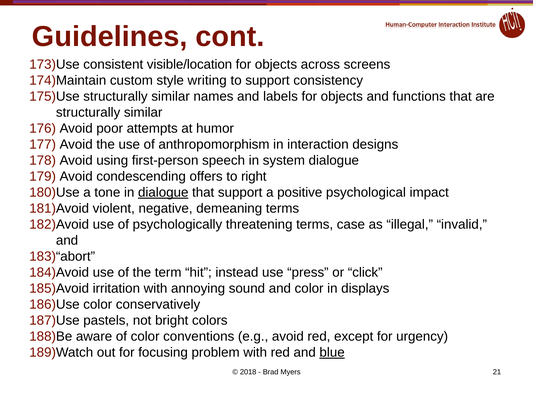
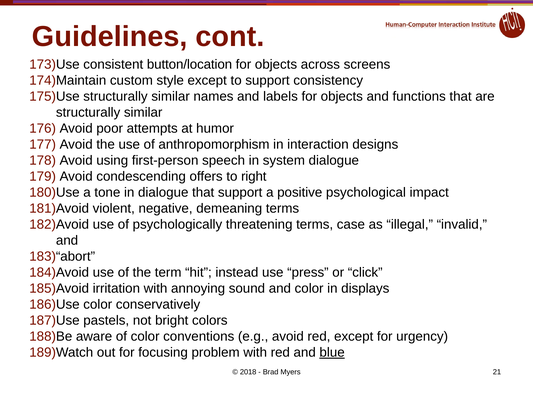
visible/location: visible/location -> button/location
style writing: writing -> except
dialogue at (163, 192) underline: present -> none
